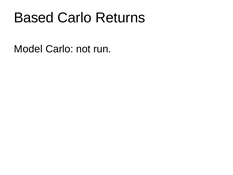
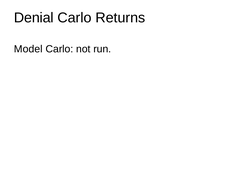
Based: Based -> Denial
